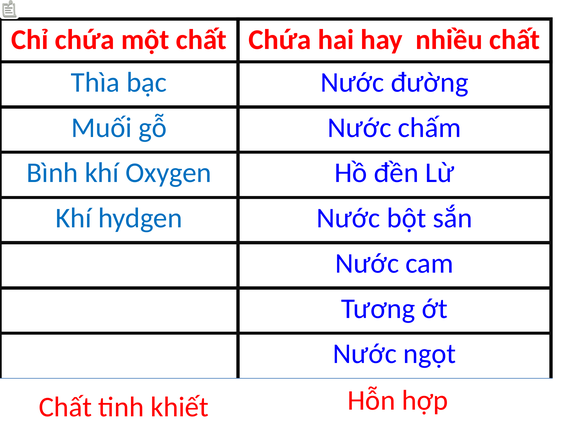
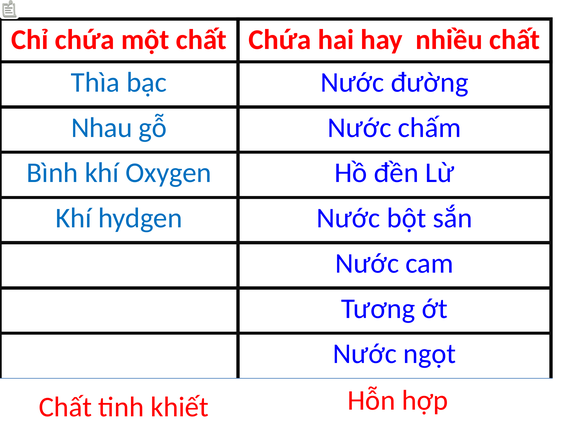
Muối: Muối -> Nhau
